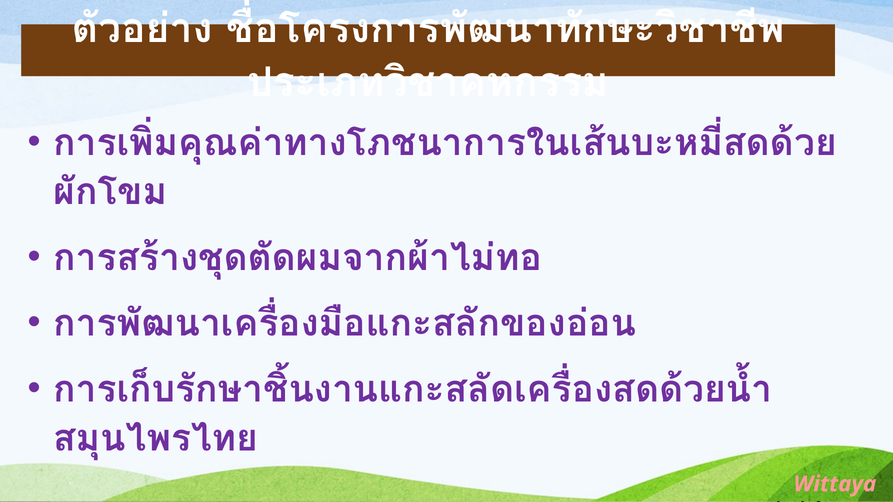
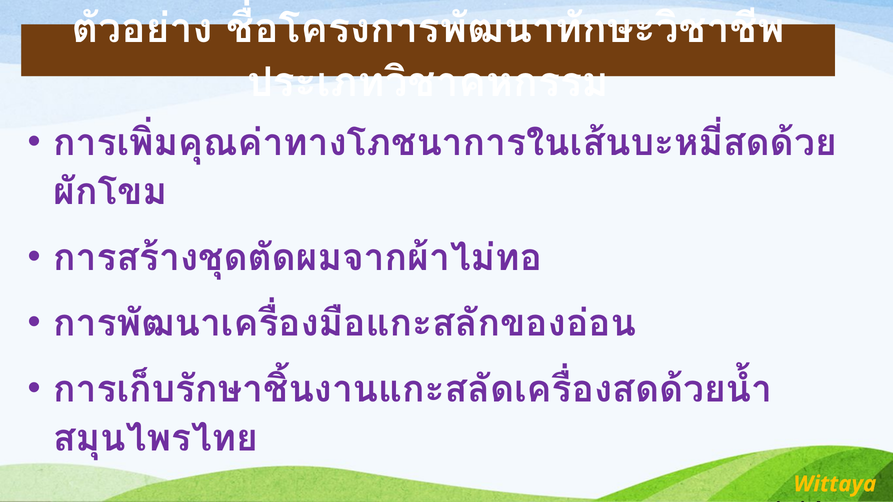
Wittaya colour: pink -> yellow
